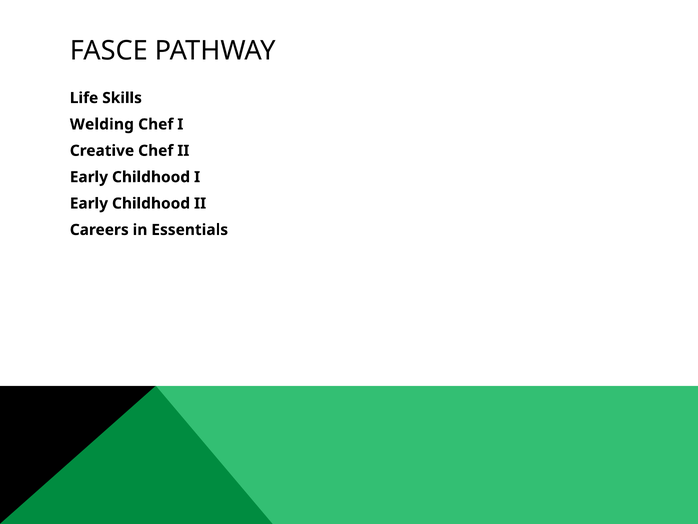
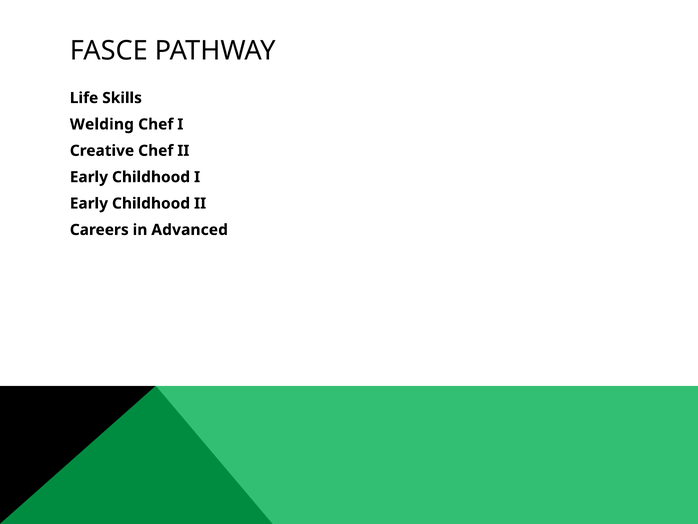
Essentials: Essentials -> Advanced
